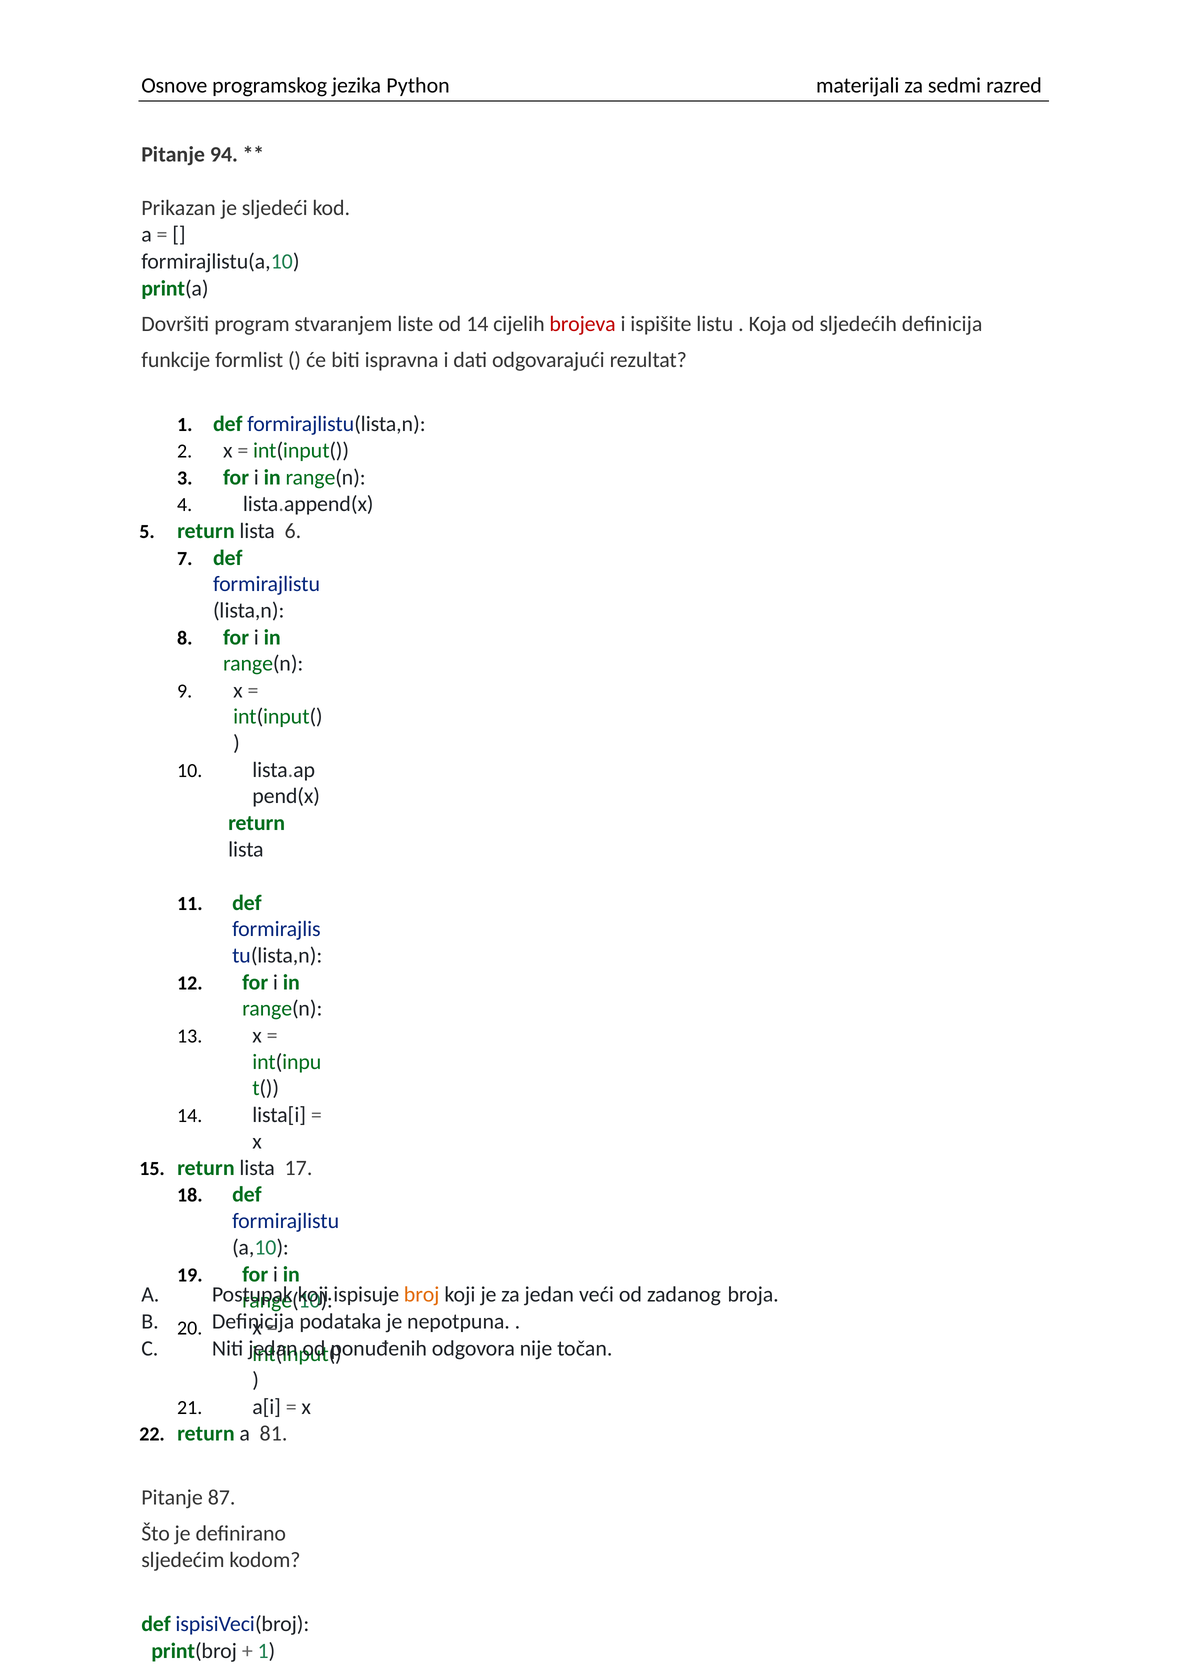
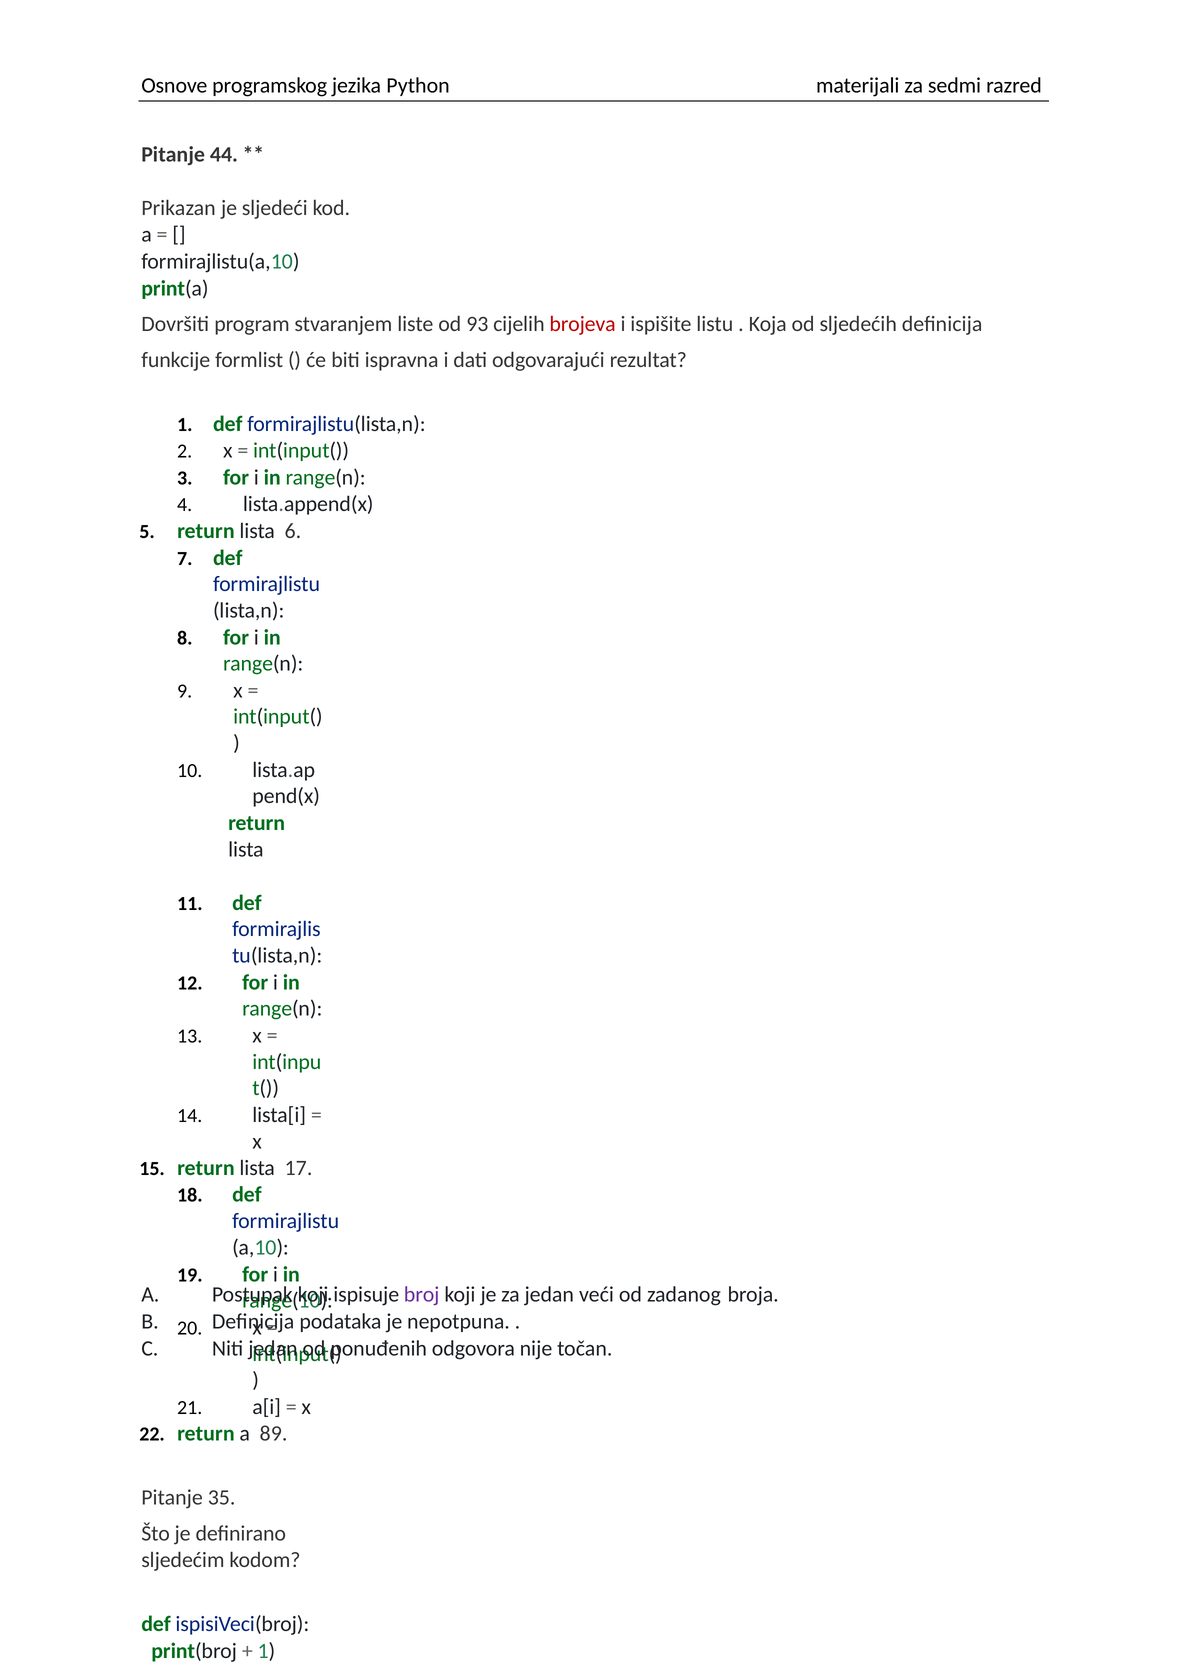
94: 94 -> 44
od 14: 14 -> 93
broj colour: orange -> purple
81: 81 -> 89
87: 87 -> 35
